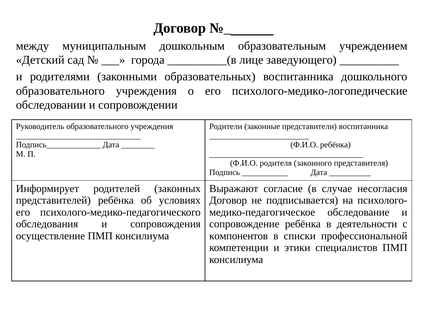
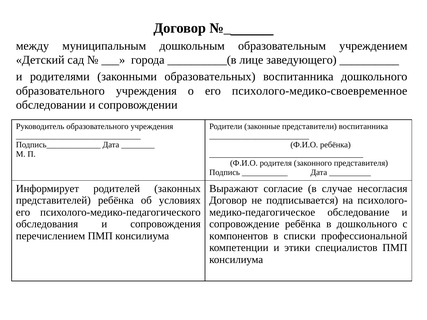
психолого-медико-логопедические: психолого-медико-логопедические -> психолого-медико-своевременное
в деятельности: деятельности -> дошкольного
осуществление: осуществление -> перечислением
